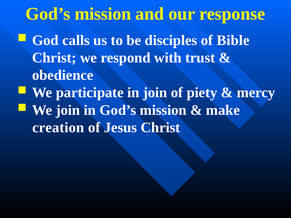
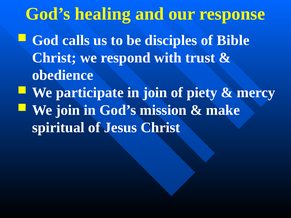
mission at (103, 14): mission -> healing
creation: creation -> spiritual
